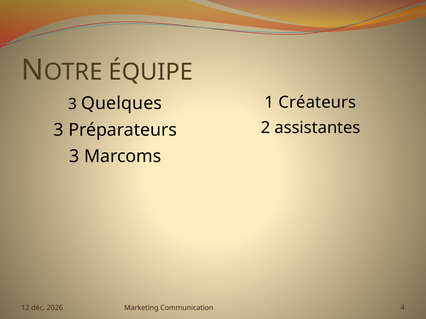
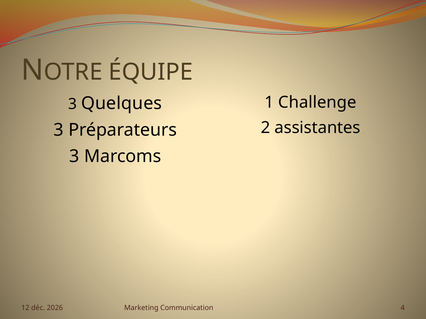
Créateurs: Créateurs -> Challenge
